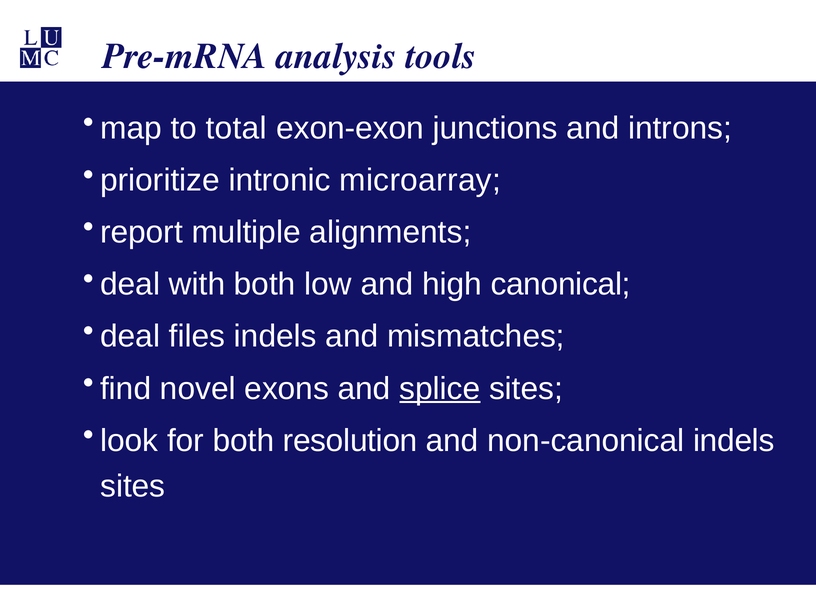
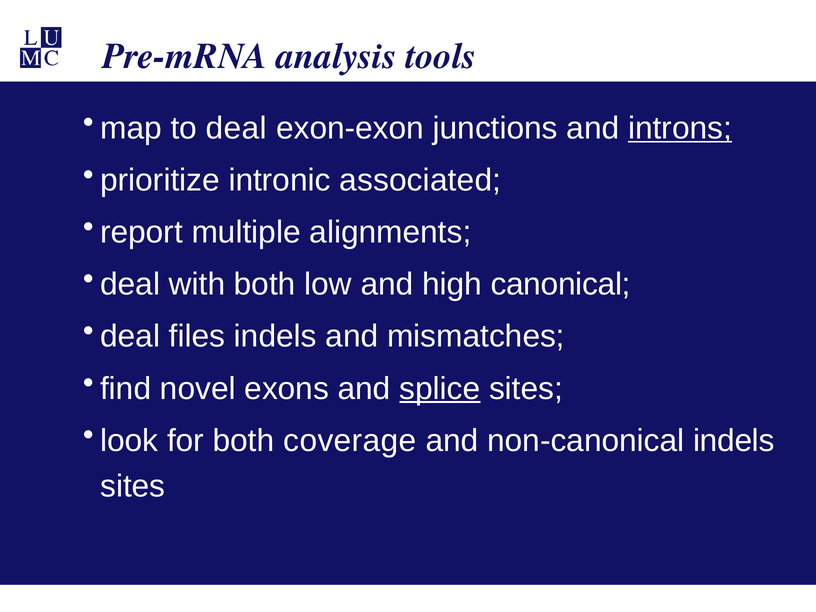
to total: total -> deal
introns underline: none -> present
microarray: microarray -> associated
resolution: resolution -> coverage
